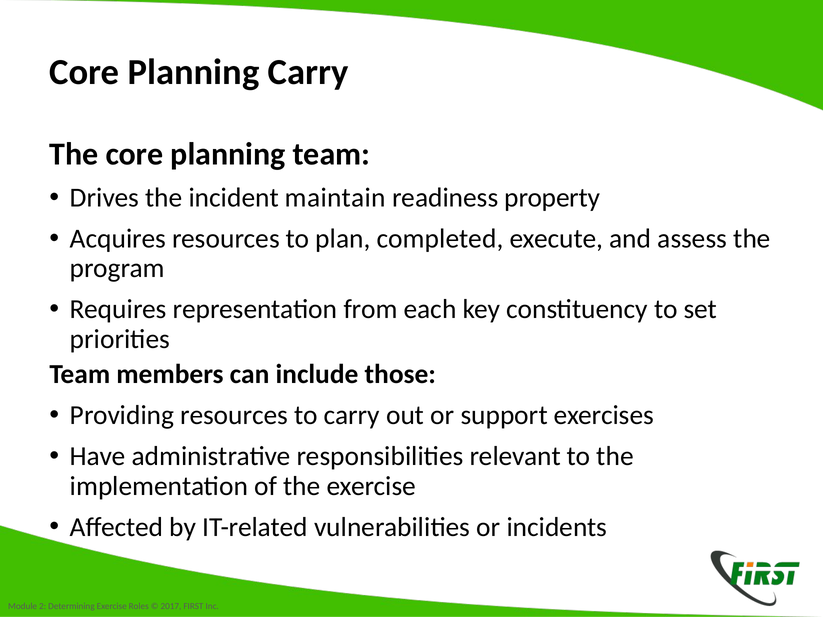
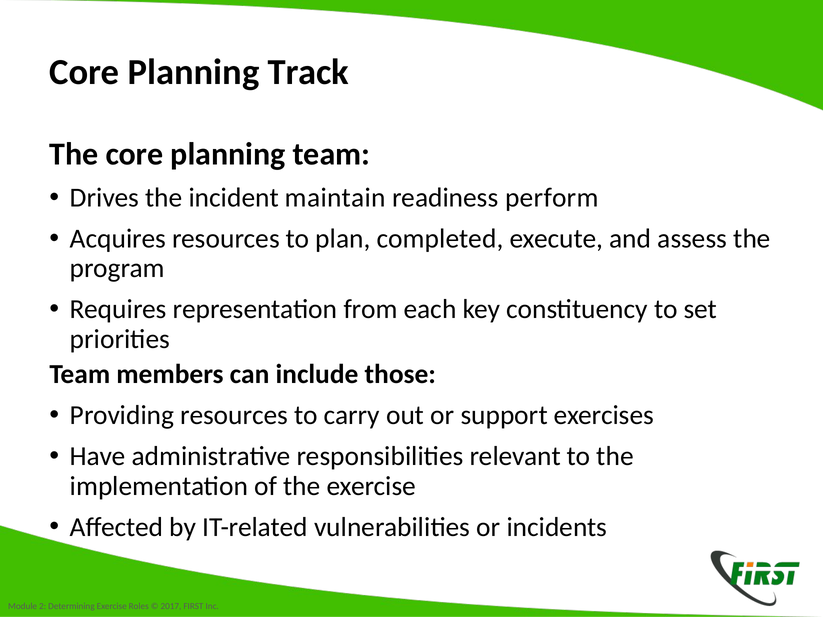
Planning Carry: Carry -> Track
property: property -> perform
